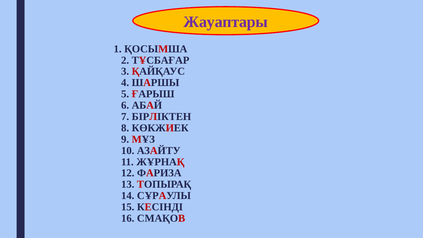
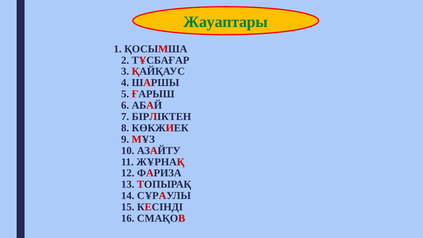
Жауаптары colour: purple -> green
